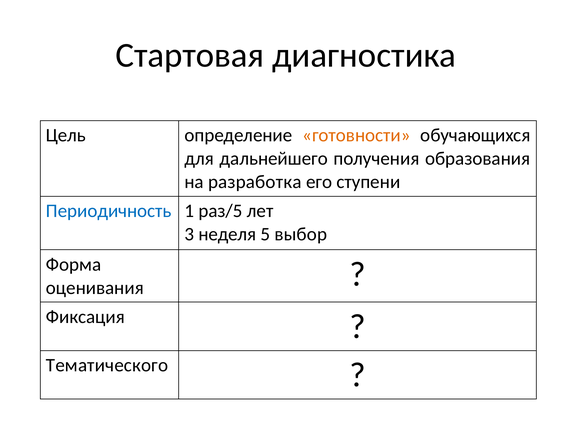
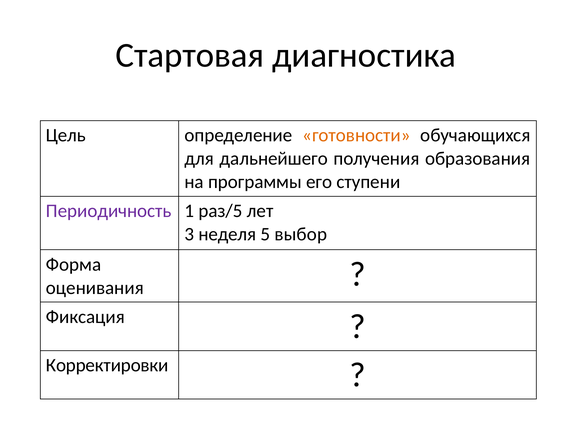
разработка: разработка -> программы
Периодичность colour: blue -> purple
Тематического: Тематического -> Корректировки
